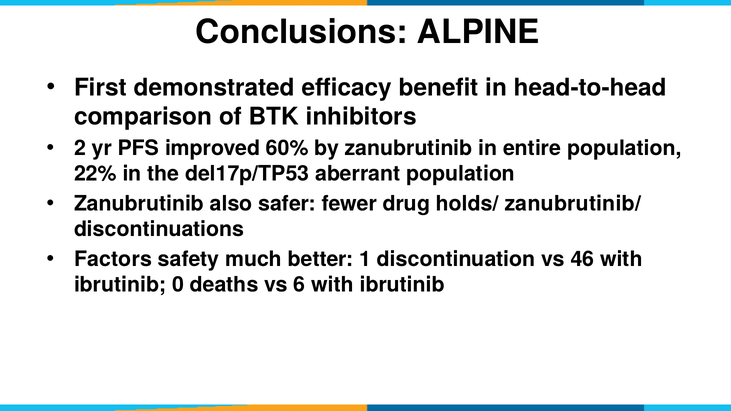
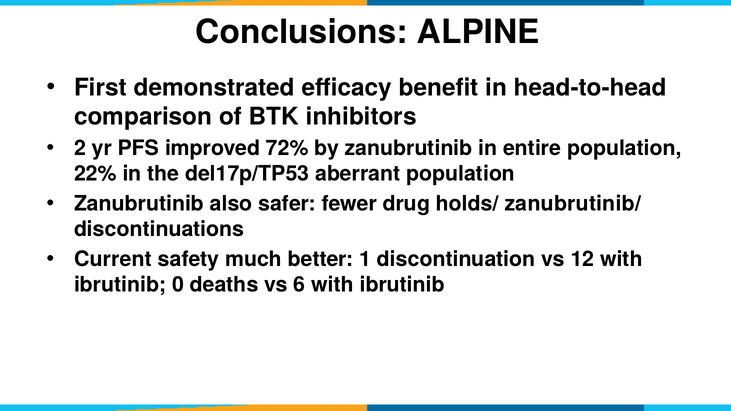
60%: 60% -> 72%
Factors: Factors -> Current
46: 46 -> 12
